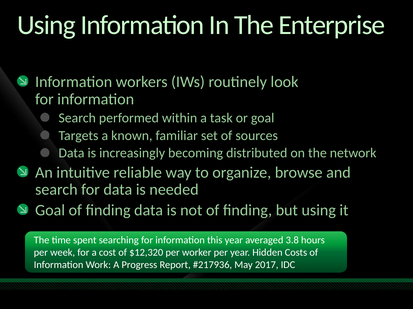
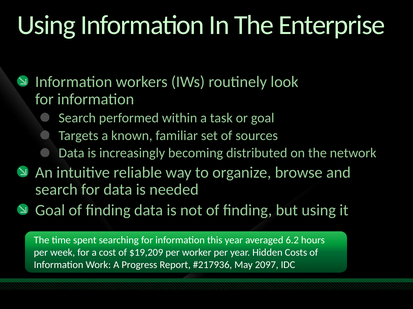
3.8: 3.8 -> 6.2
$12,320: $12,320 -> $19,209
2017: 2017 -> 2097
